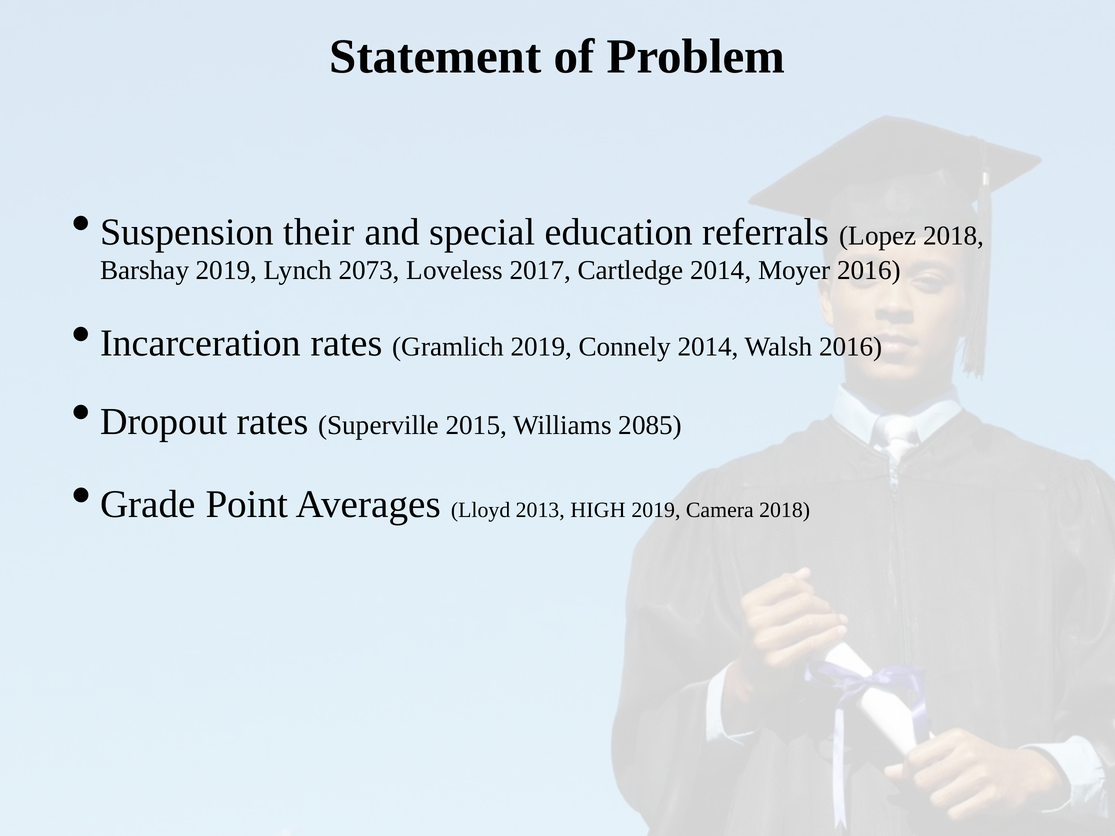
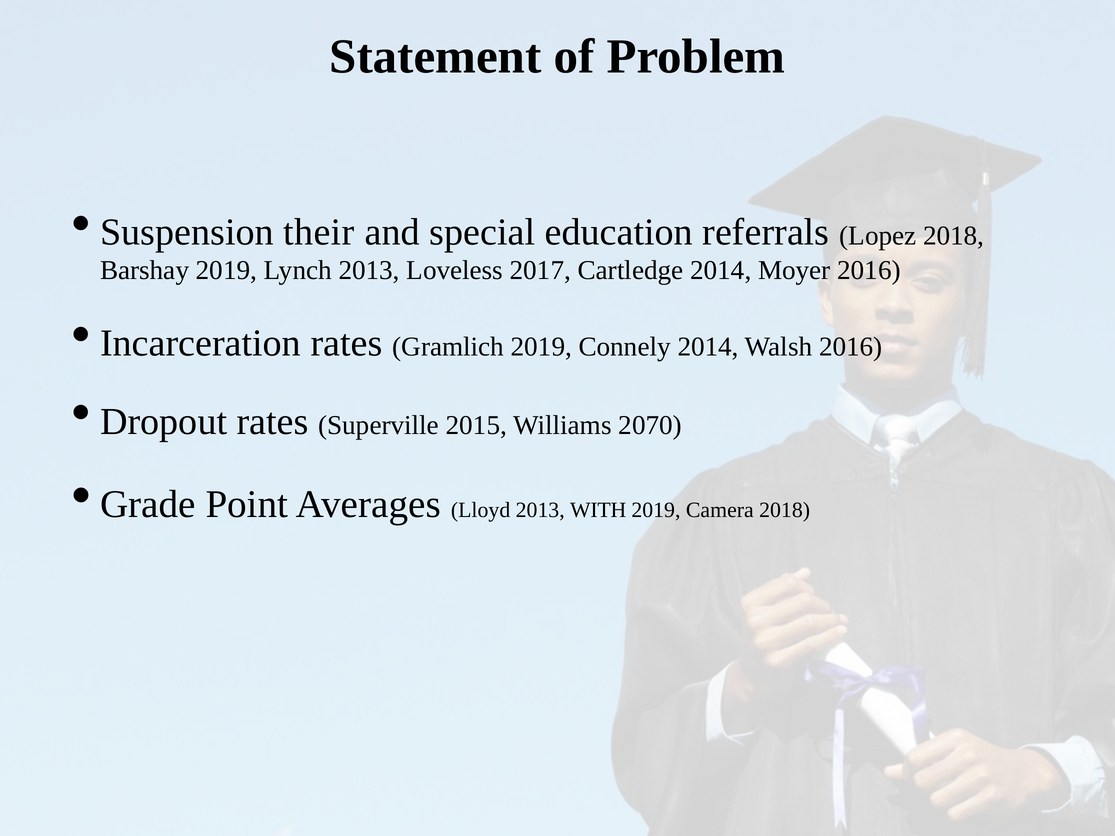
Lynch 2073: 2073 -> 2013
2085: 2085 -> 2070
HIGH: HIGH -> WITH
